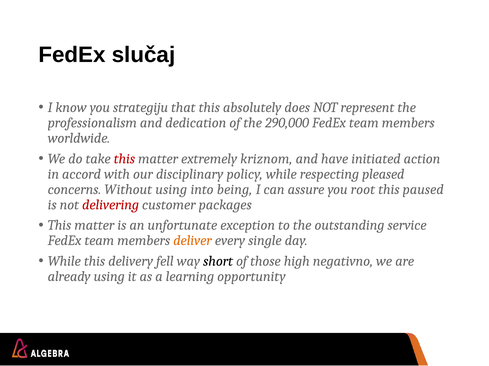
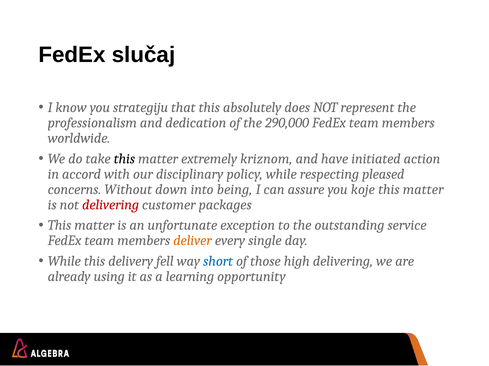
this at (124, 159) colour: red -> black
Without using: using -> down
root: root -> koje
paused at (423, 190): paused -> matter
short colour: black -> blue
high negativno: negativno -> delivering
